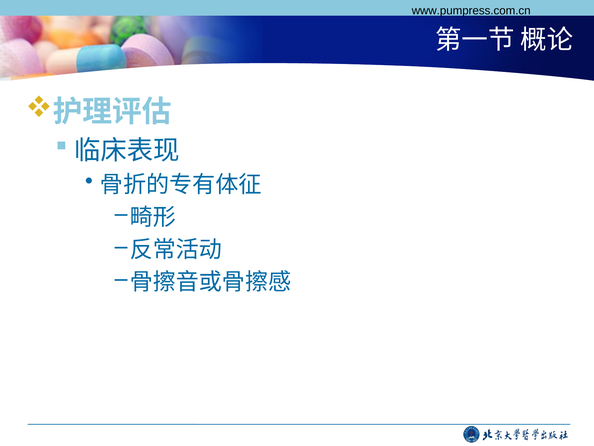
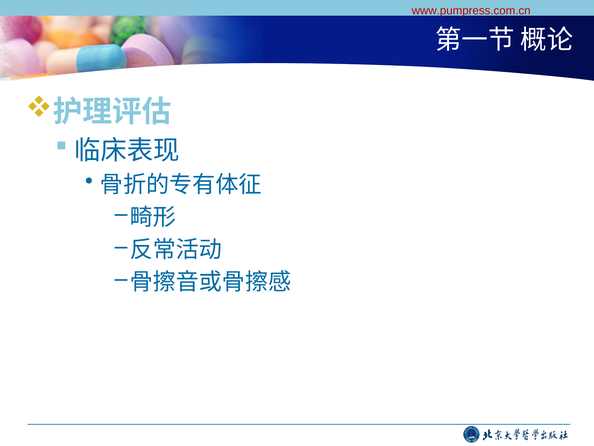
www.pumpress.com.cn colour: black -> red
